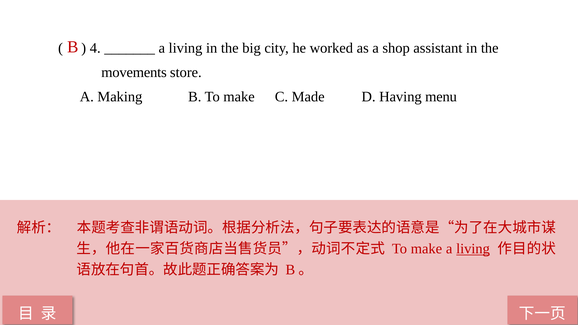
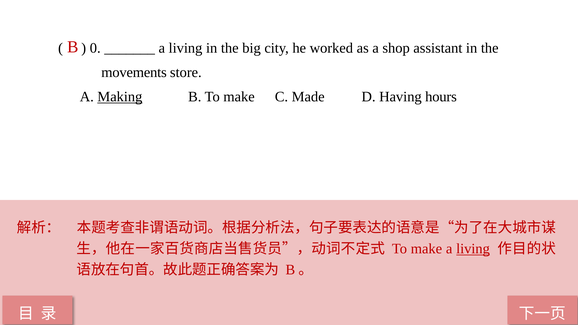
4: 4 -> 0
Making underline: none -> present
menu: menu -> hours
